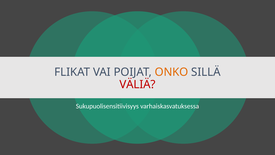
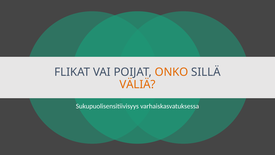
VÄLIÄ colour: red -> orange
